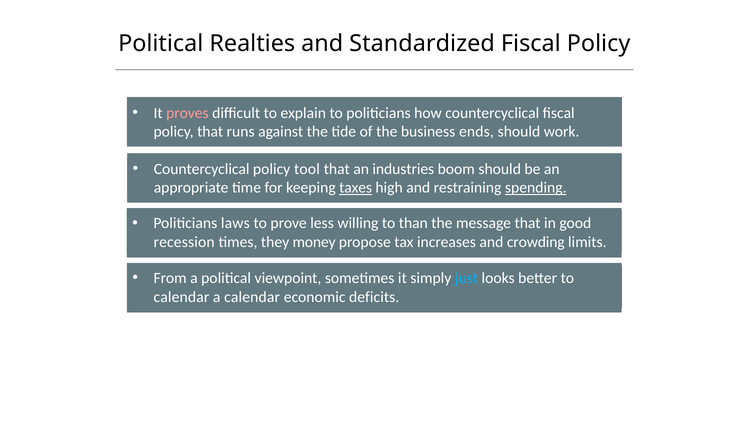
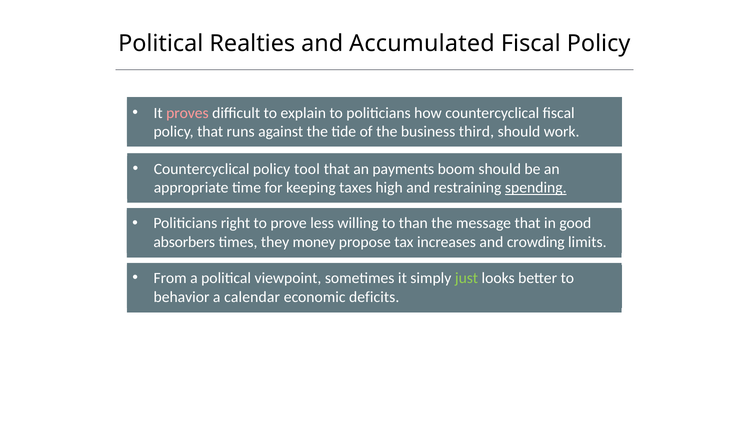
Standardized: Standardized -> Accumulated
ends: ends -> third
industries: industries -> payments
taxes underline: present -> none
laws: laws -> right
recession: recession -> absorbers
just colour: light blue -> light green
calendar at (181, 297): calendar -> behavior
